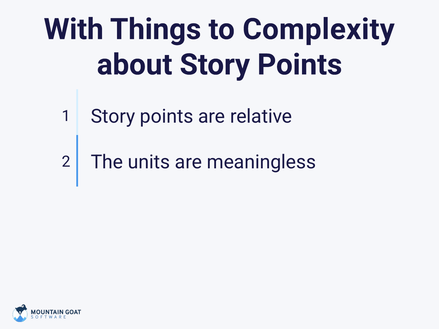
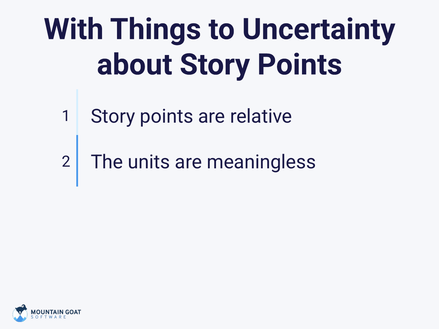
Complexity: Complexity -> Uncertainty
